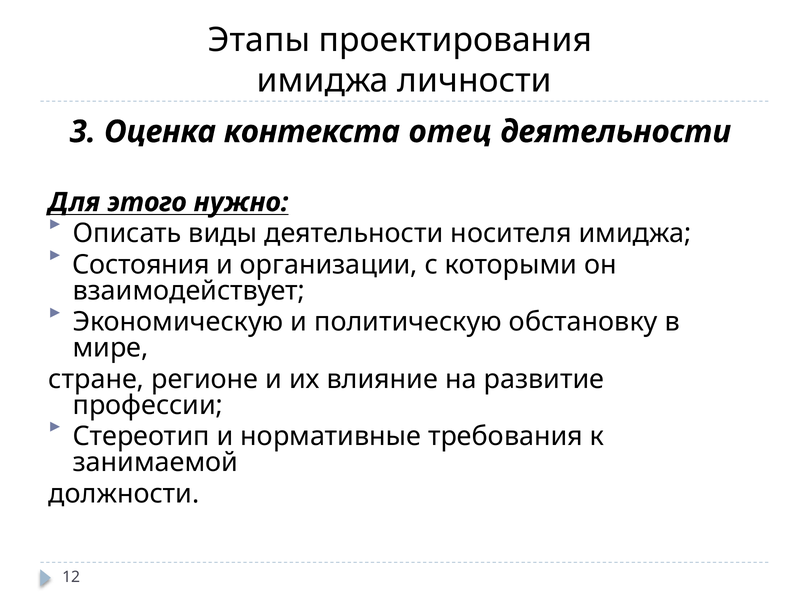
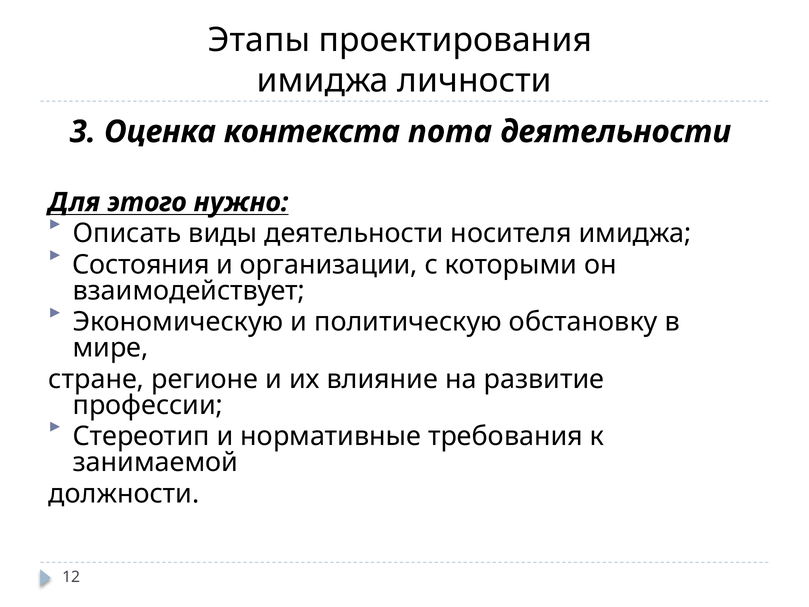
отец: отец -> пота
